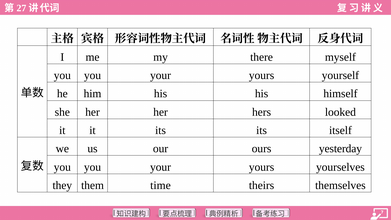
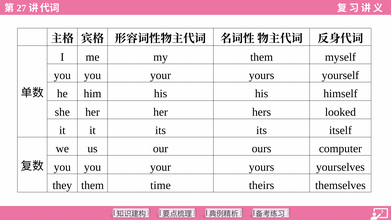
my there: there -> them
yesterday: yesterday -> computer
